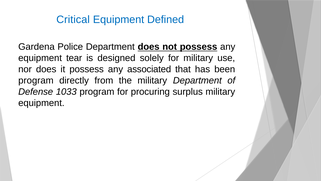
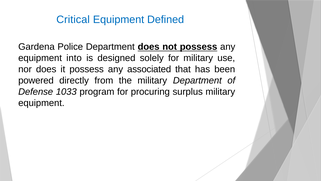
tear: tear -> into
program at (36, 80): program -> powered
